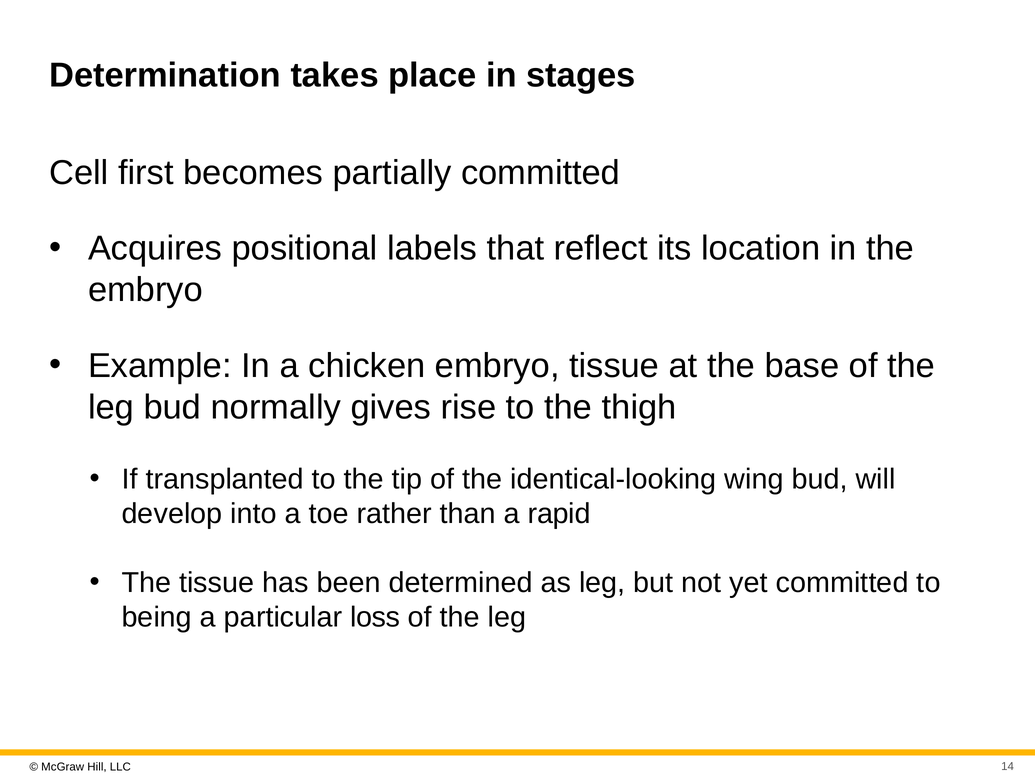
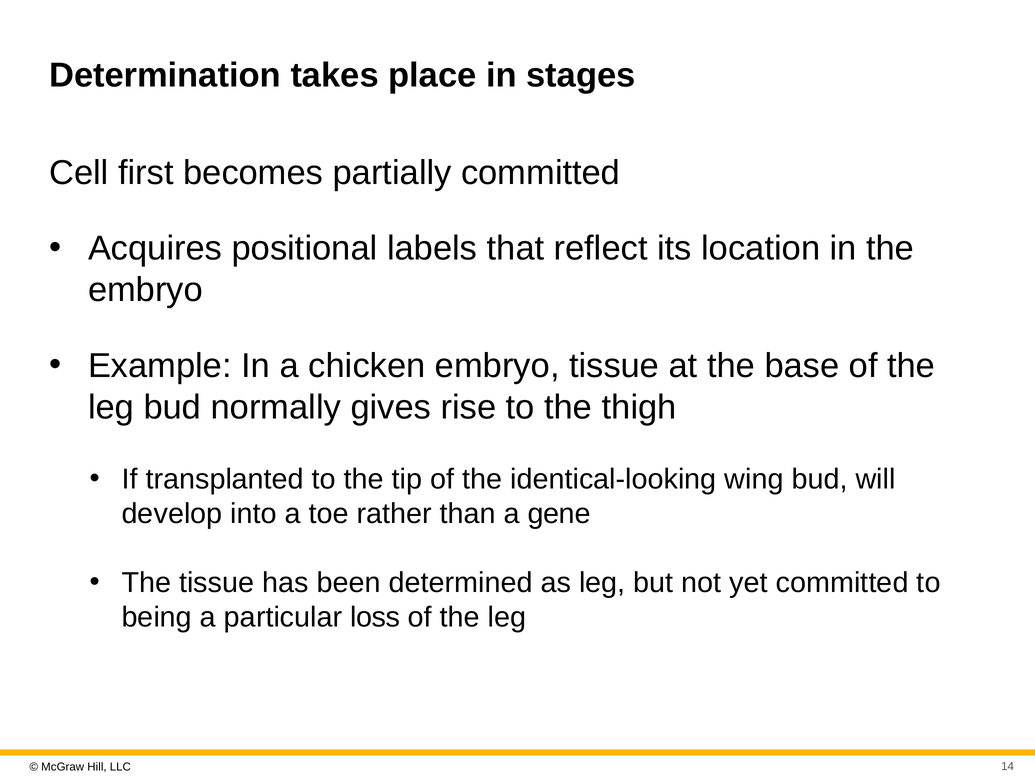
rapid: rapid -> gene
